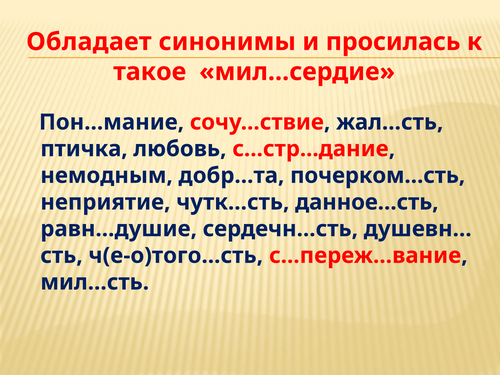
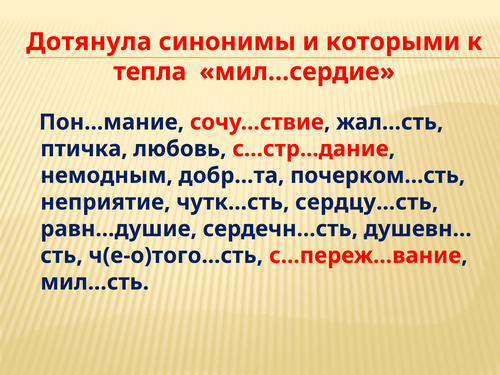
Обладает: Обладает -> Дотянула
просилась: просилась -> которыми
такое: такое -> тепла
данное…сть: данное…сть -> сердцу…сть
